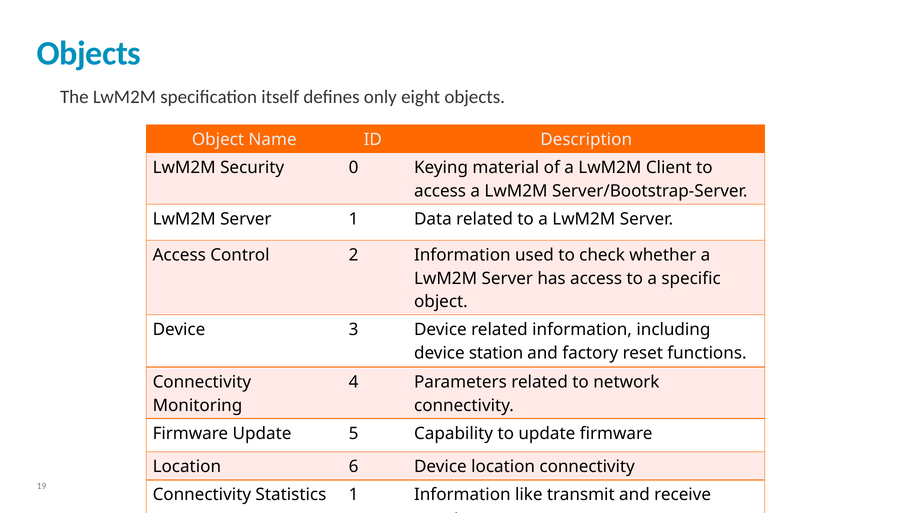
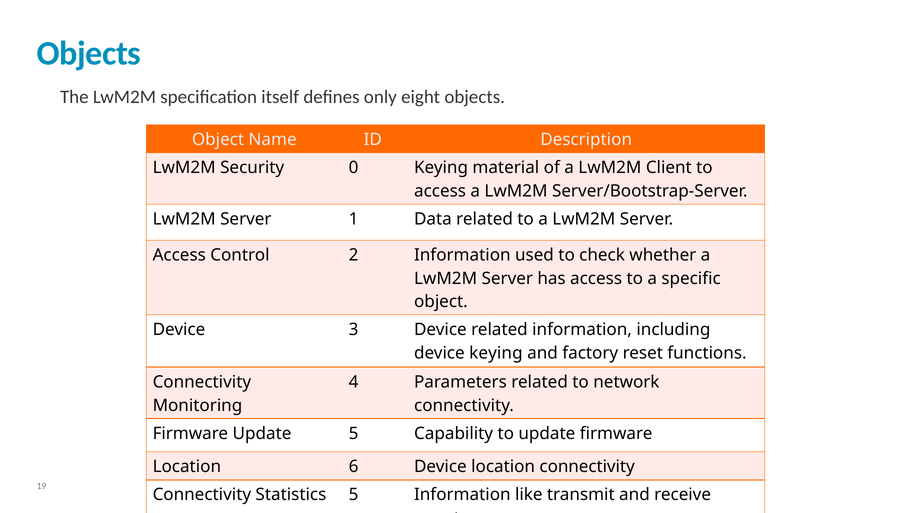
device station: station -> keying
Statistics 1: 1 -> 5
